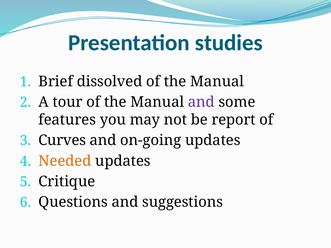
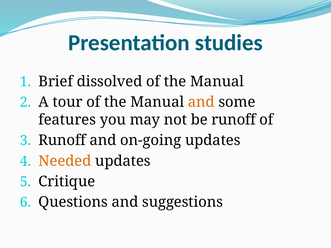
and at (201, 102) colour: purple -> orange
be report: report -> runoff
Curves at (62, 140): Curves -> Runoff
